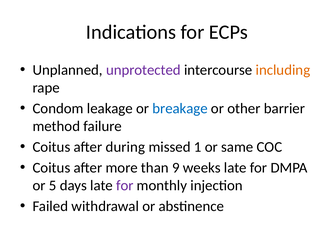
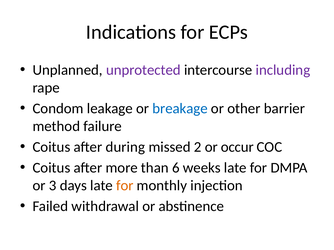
including colour: orange -> purple
1: 1 -> 2
same: same -> occur
9: 9 -> 6
5: 5 -> 3
for at (125, 186) colour: purple -> orange
